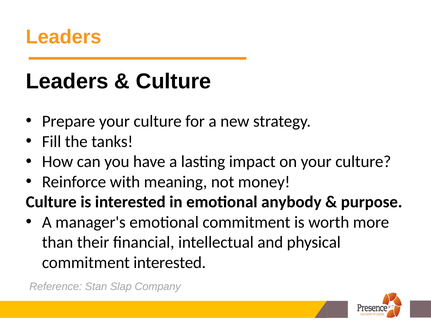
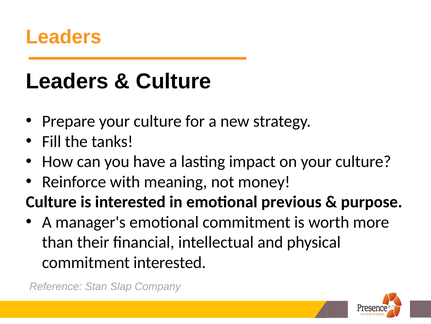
anybody: anybody -> previous
